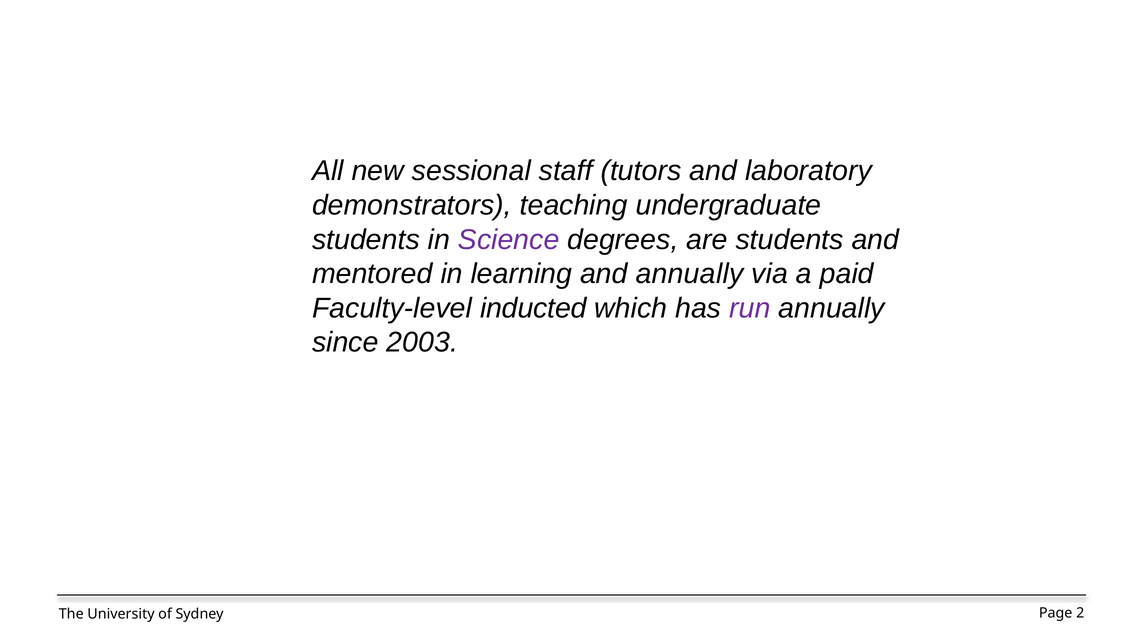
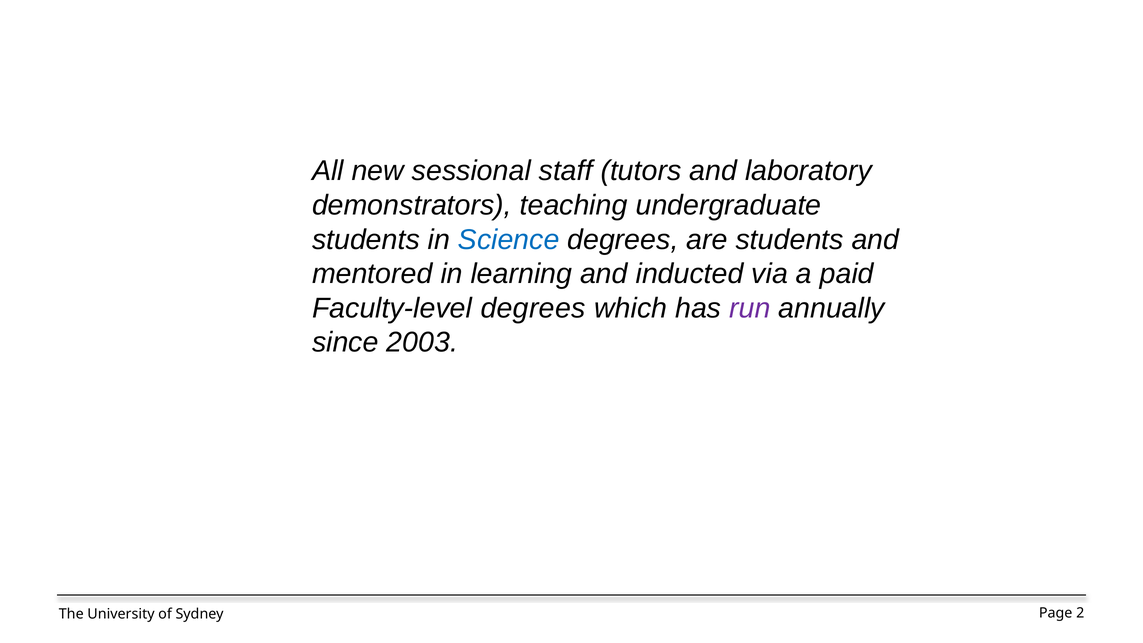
Science colour: purple -> blue
and annually: annually -> inducted
Faculty-level inducted: inducted -> degrees
